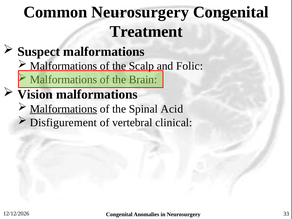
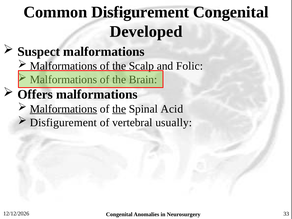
Common Neurosurgery: Neurosurgery -> Disfigurement
Treatment: Treatment -> Developed
Vision: Vision -> Offers
the at (119, 109) underline: none -> present
clinical: clinical -> usually
